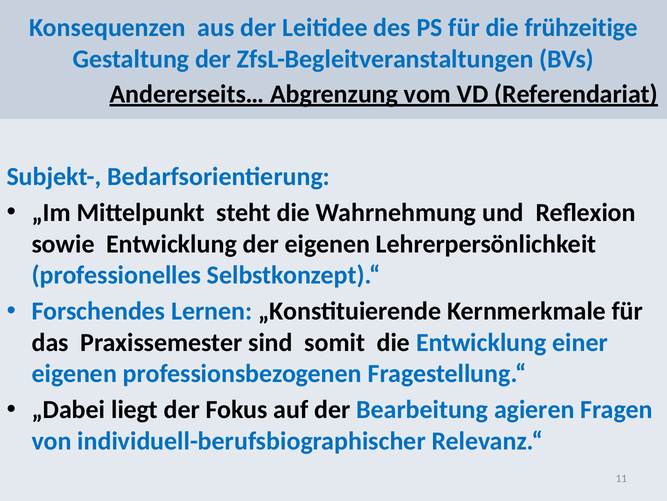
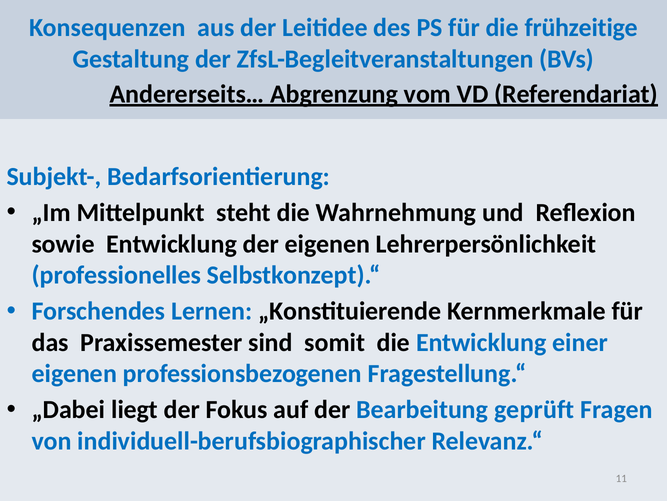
agieren: agieren -> geprüft
